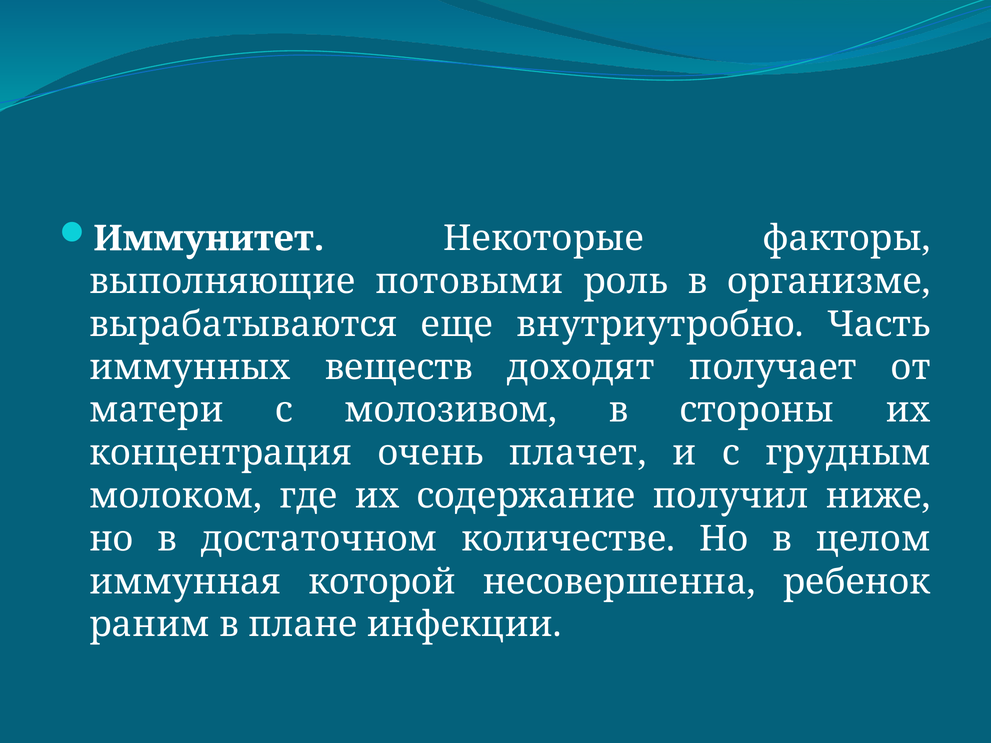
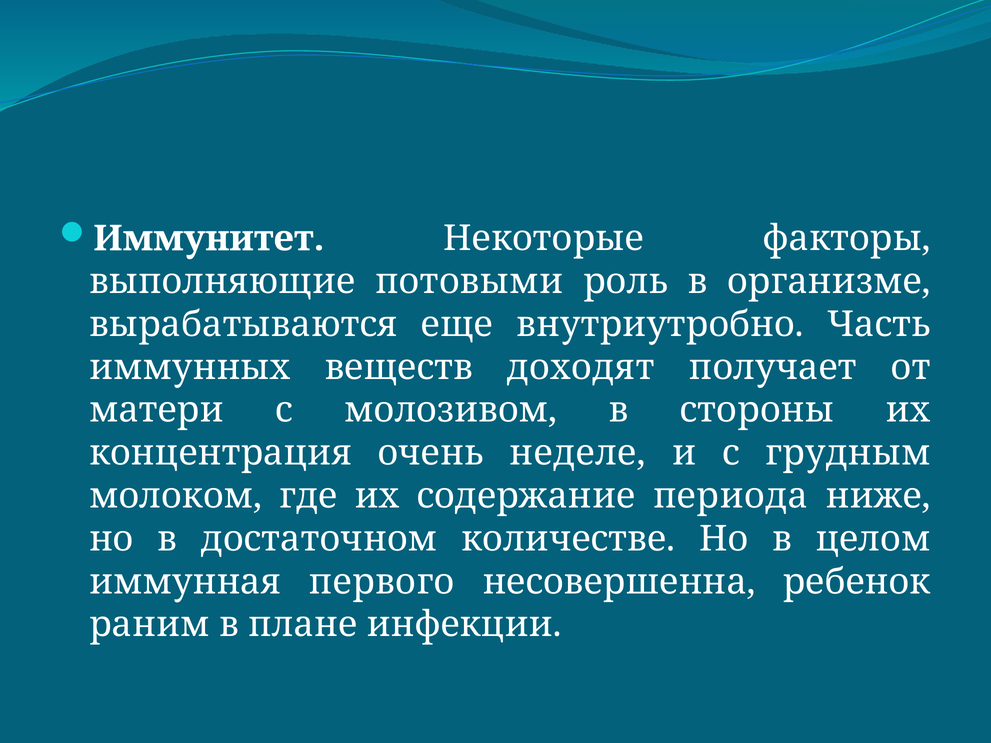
плачет: плачет -> неделе
получил: получил -> периода
которой: которой -> первого
